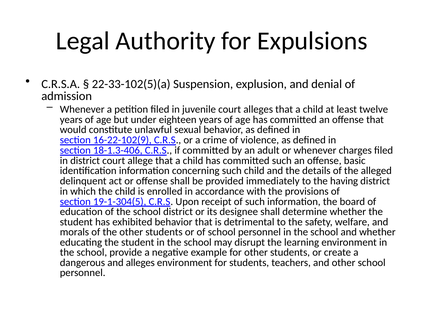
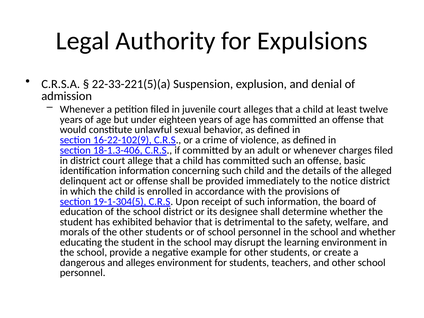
22-33-102(5)(a: 22-33-102(5)(a -> 22-33-221(5)(a
having: having -> notice
